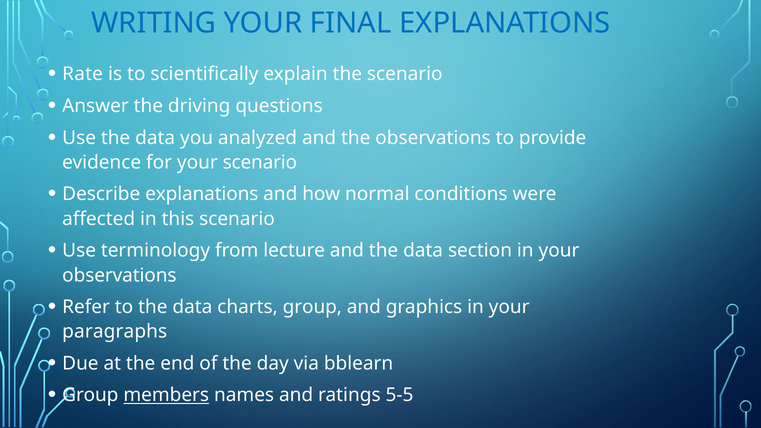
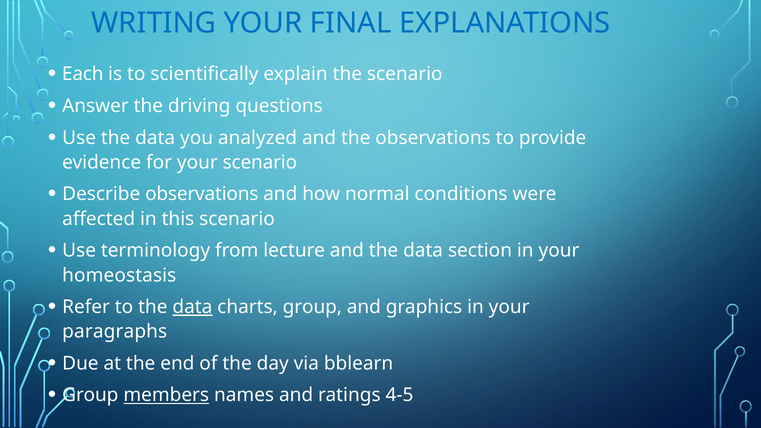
Rate: Rate -> Each
Describe explanations: explanations -> observations
observations at (119, 275): observations -> homeostasis
data at (192, 307) underline: none -> present
5-5: 5-5 -> 4-5
